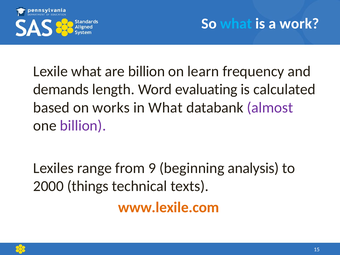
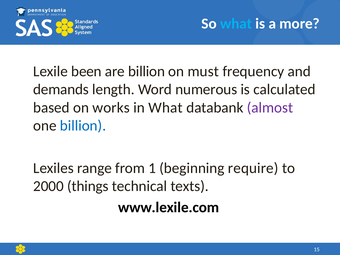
work: work -> more
Lexile what: what -> been
learn: learn -> must
evaluating: evaluating -> numerous
billion at (83, 126) colour: purple -> blue
9: 9 -> 1
analysis: analysis -> require
www.lexile.com colour: orange -> black
